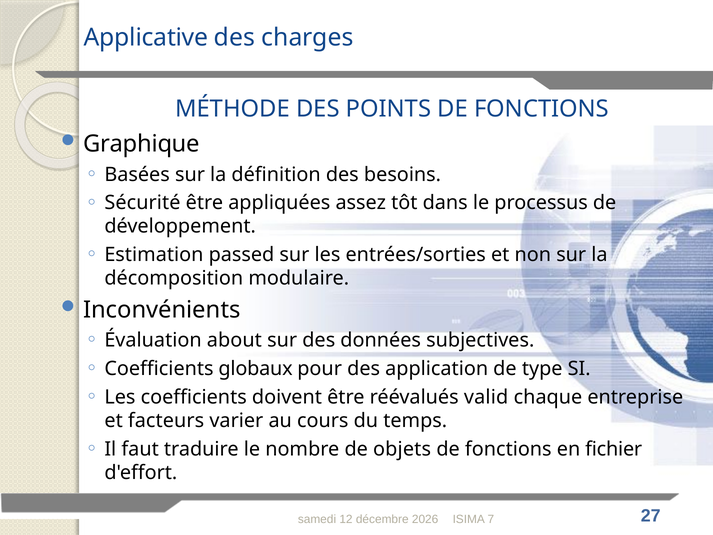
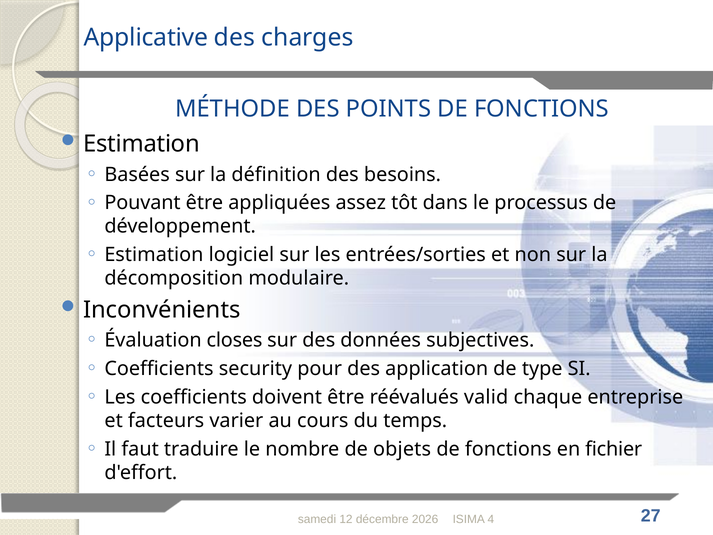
Graphique at (141, 144): Graphique -> Estimation
Sécurité: Sécurité -> Pouvant
passed: passed -> logiciel
about: about -> closes
globaux: globaux -> security
7: 7 -> 4
